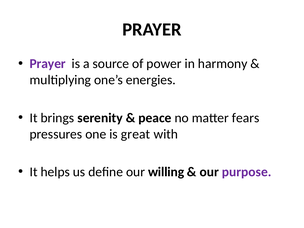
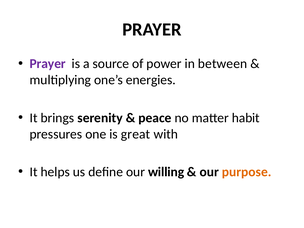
harmony: harmony -> between
fears: fears -> habit
purpose colour: purple -> orange
